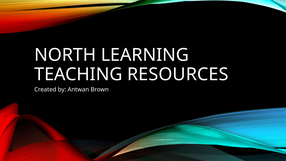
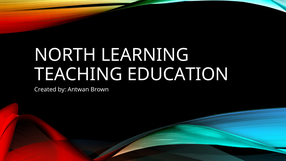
RESOURCES: RESOURCES -> EDUCATION
